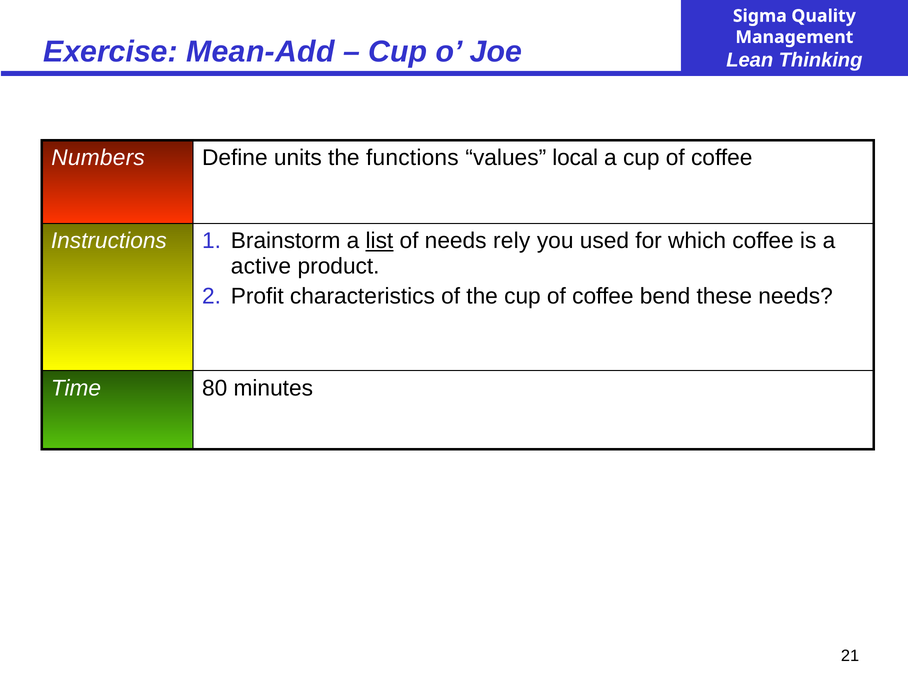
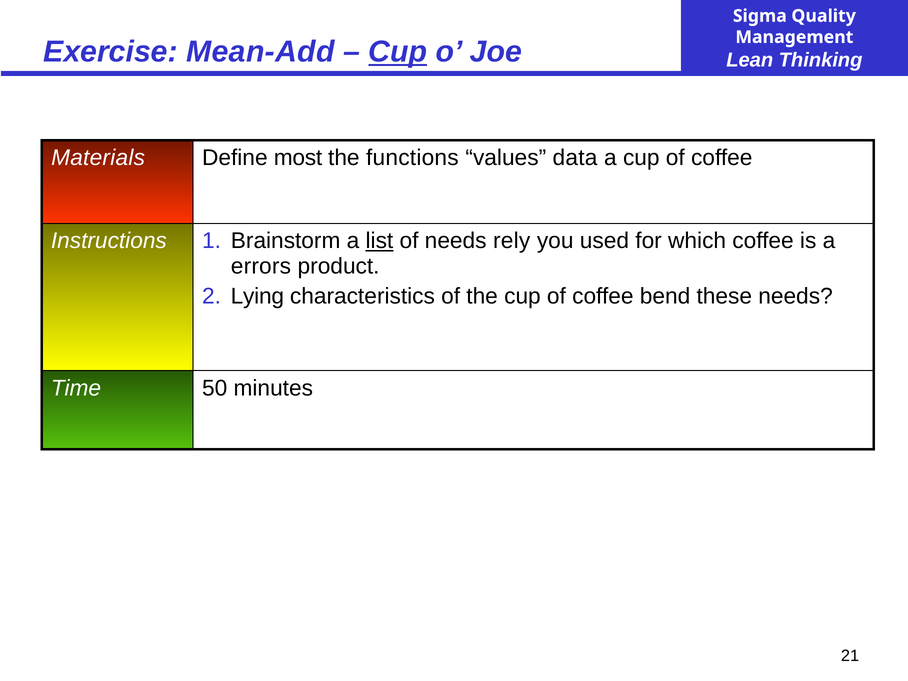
Cup at (398, 52) underline: none -> present
Numbers: Numbers -> Materials
units: units -> most
local: local -> data
active: active -> errors
Profit: Profit -> Lying
80: 80 -> 50
